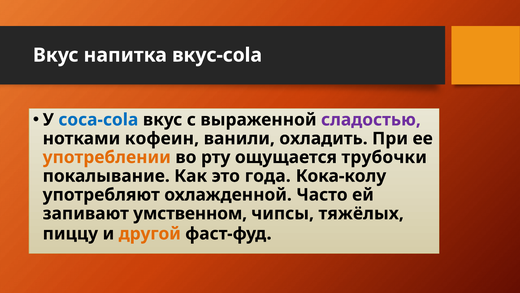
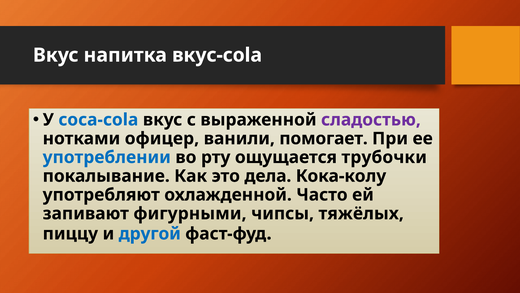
кофеин: кофеин -> офицер
охладить: охладить -> помогает
употреблении colour: orange -> blue
года: года -> дела
умственном: умственном -> фигурными
другой colour: orange -> blue
